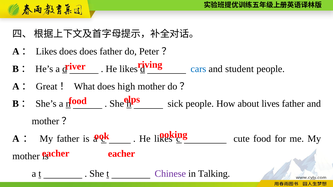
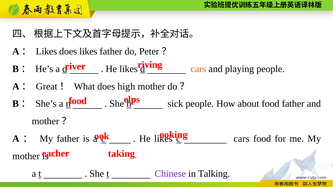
does does: does -> likes
cars at (198, 69) colour: blue -> orange
student: student -> playing
about lives: lives -> food
cute at (242, 139): cute -> cars
eacher at (121, 154): eacher -> taking
